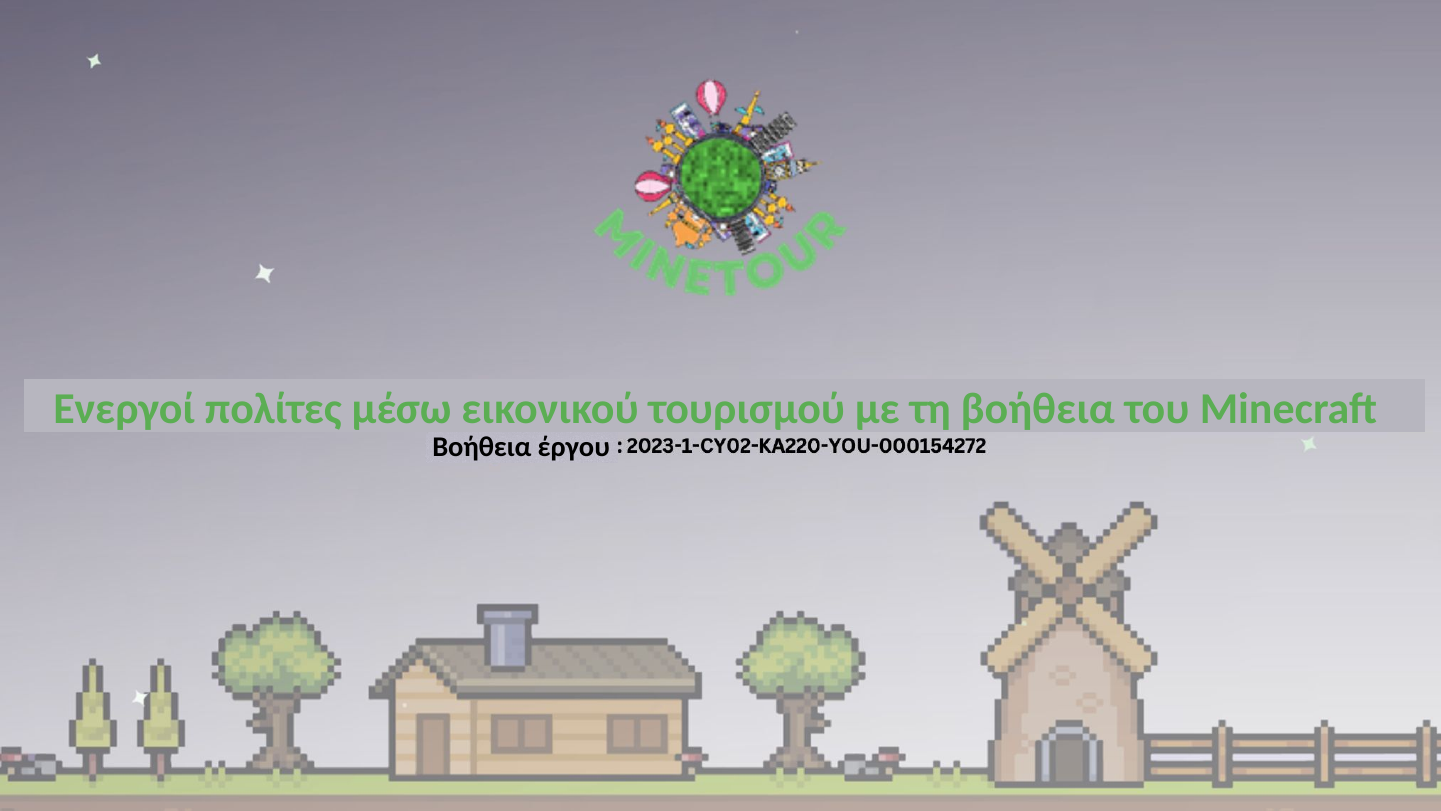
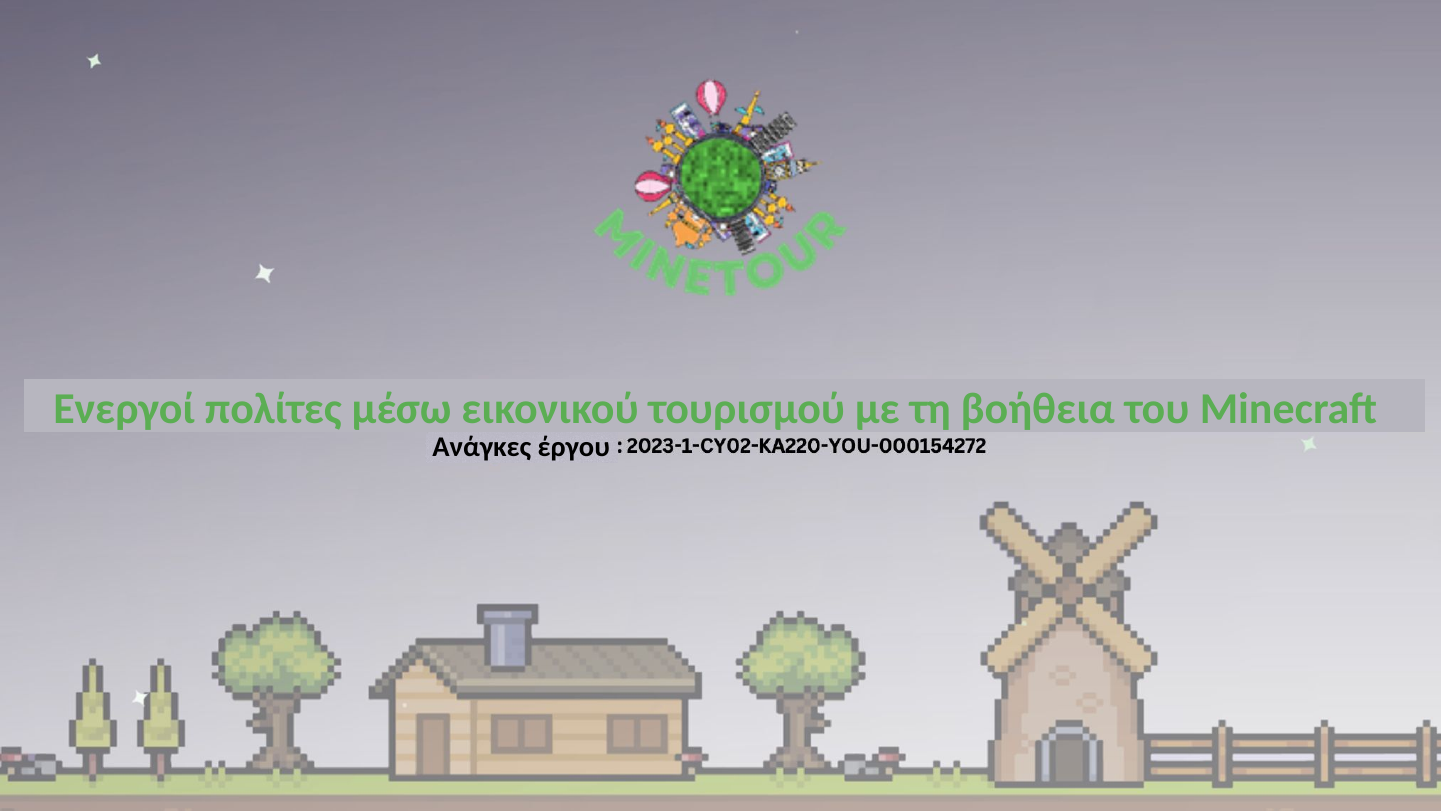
Βοήθεια at (482, 447): Βοήθεια -> Ανάγκες
